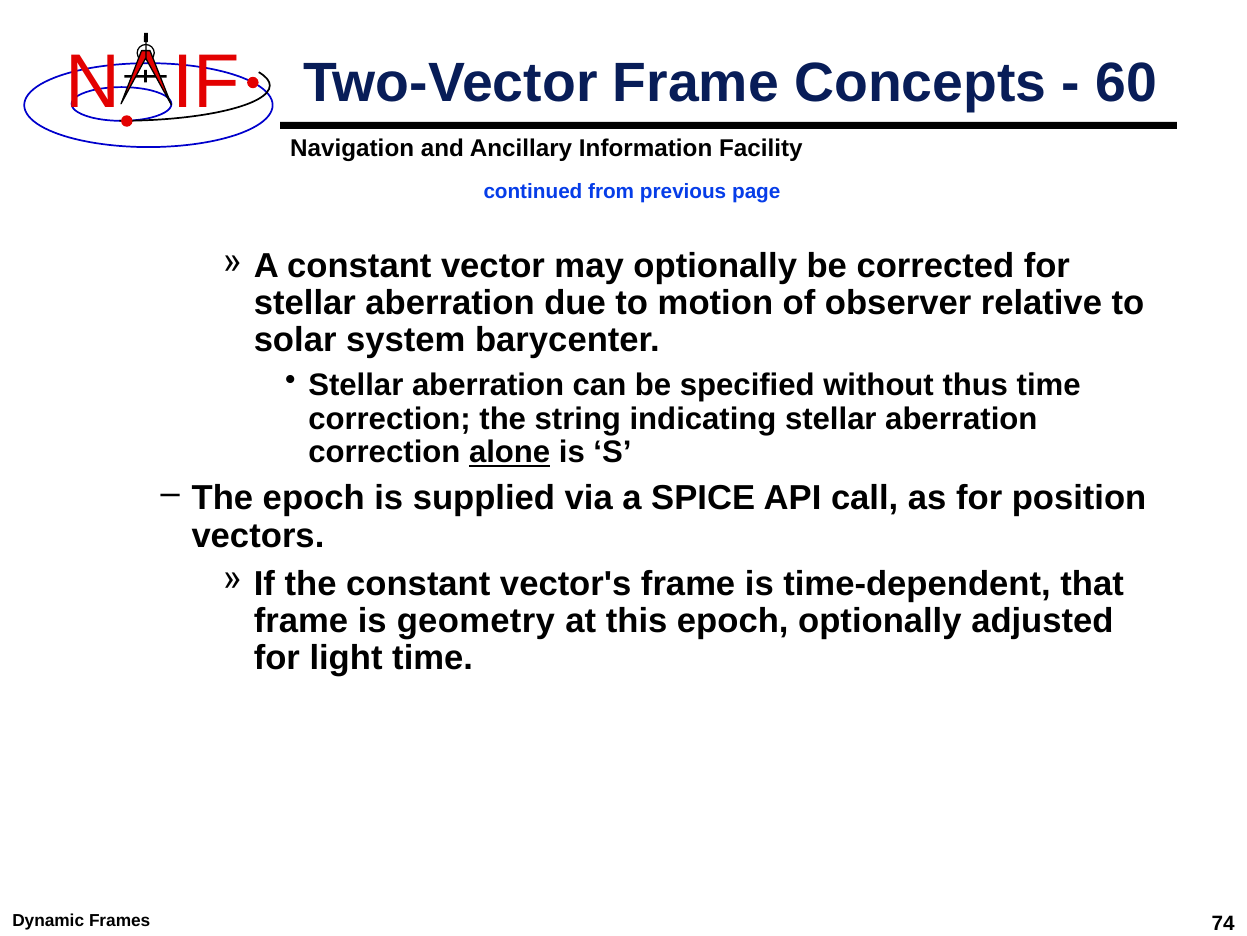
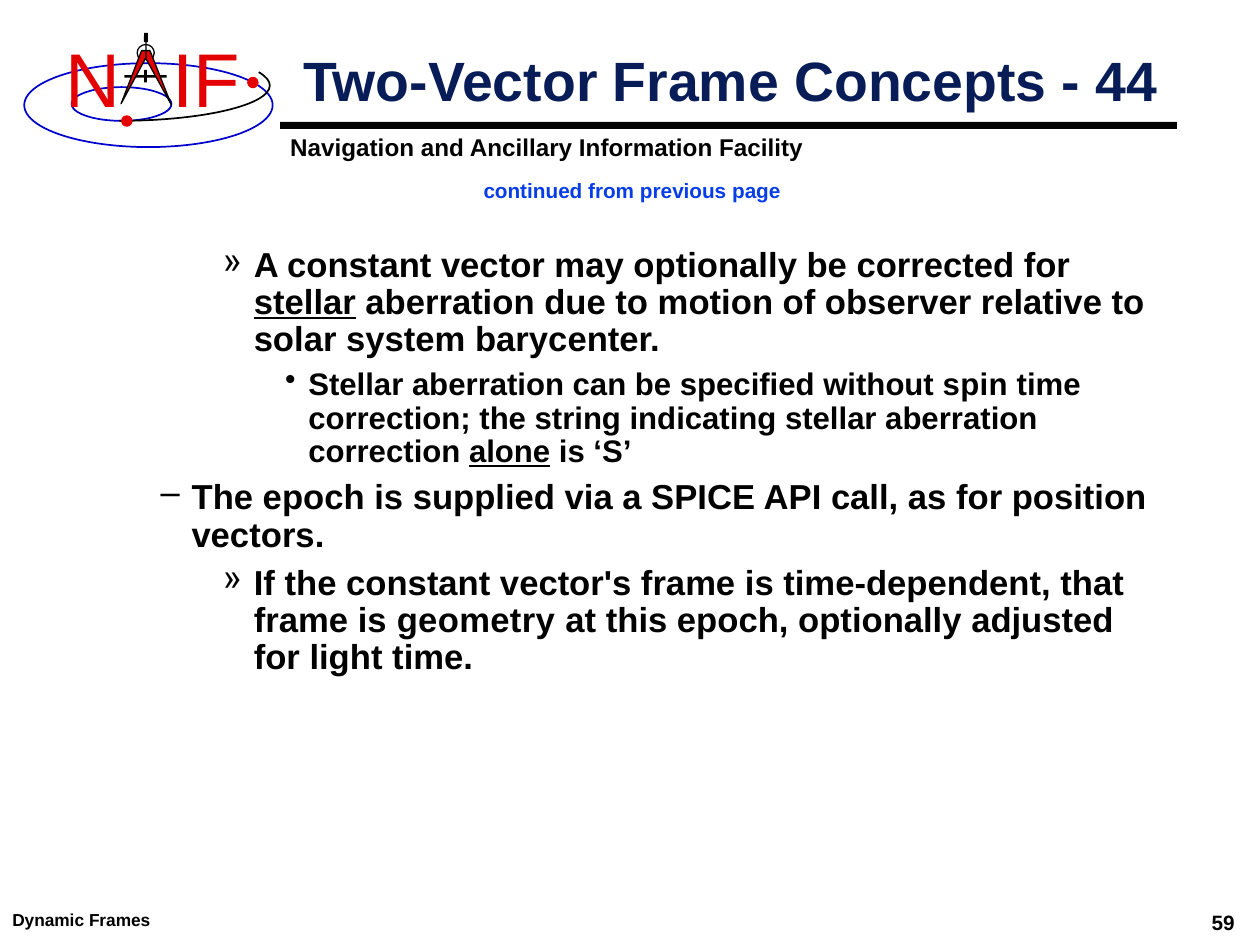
60: 60 -> 44
stellar at (305, 303) underline: none -> present
thus: thus -> spin
74: 74 -> 59
